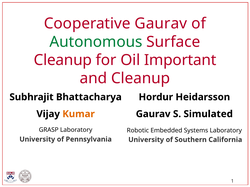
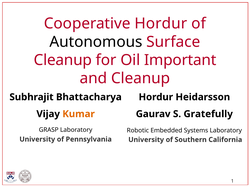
Cooperative Gaurav: Gaurav -> Hordur
Autonomous colour: green -> black
Simulated: Simulated -> Gratefully
